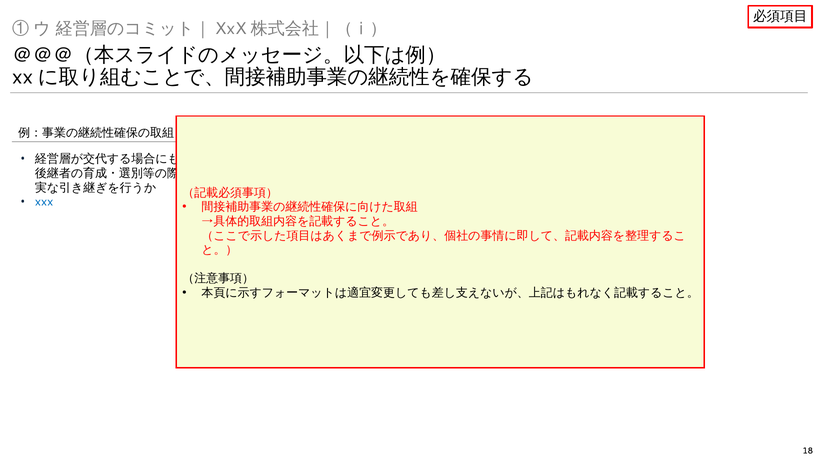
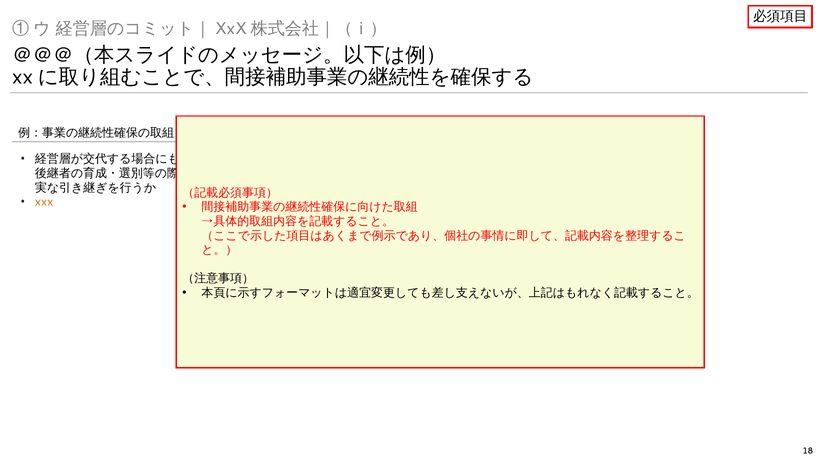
xxx colour: blue -> orange
